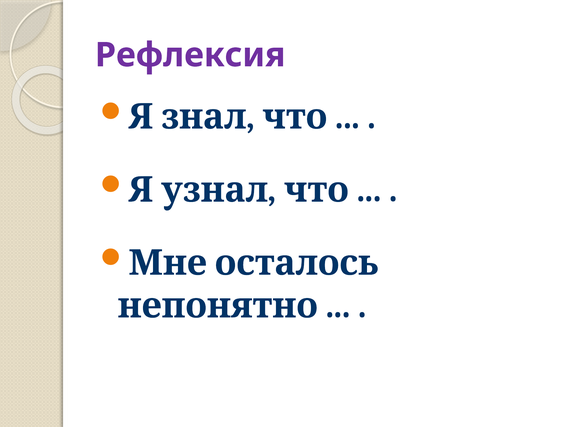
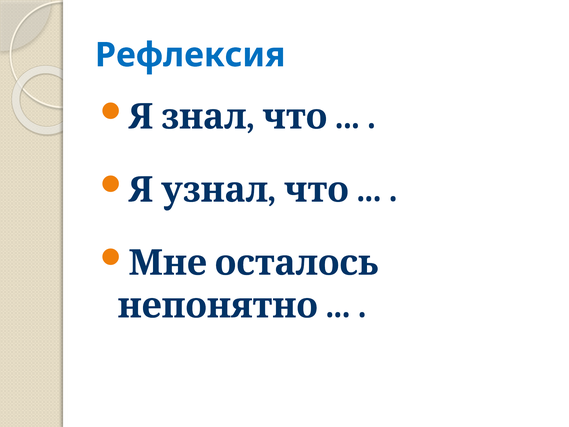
Рефлексия colour: purple -> blue
